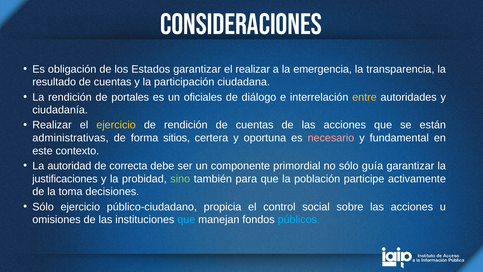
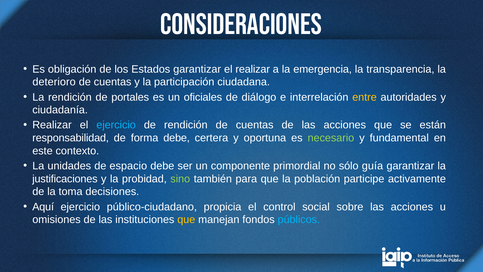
resultado: resultado -> deterioro
ejercicio at (116, 125) colour: yellow -> light blue
administrativas: administrativas -> responsabilidad
forma sitios: sitios -> debe
necesario colour: pink -> light green
autoridad: autoridad -> unidades
correcta: correcta -> espacio
Sólo at (43, 207): Sólo -> Aquí
que at (186, 219) colour: light blue -> yellow
